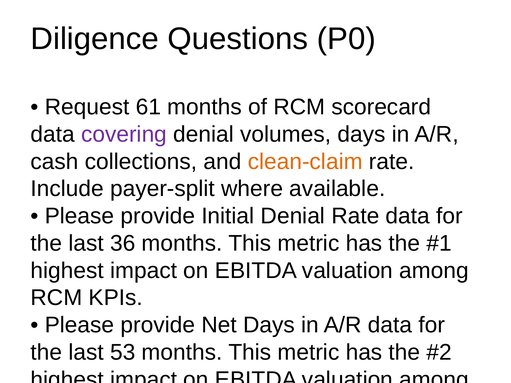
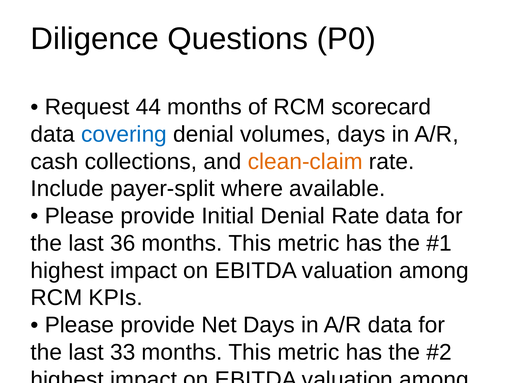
61: 61 -> 44
covering colour: purple -> blue
53: 53 -> 33
